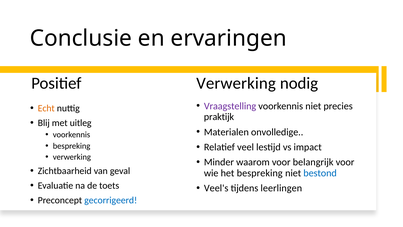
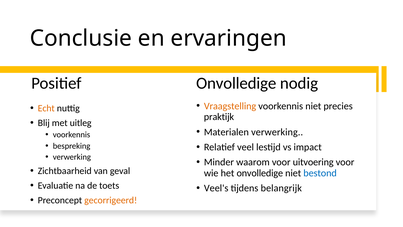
Positief Verwerking: Verwerking -> Onvolledige
Vraagstelling colour: purple -> orange
Materialen onvolledige: onvolledige -> verwerking
belangrijk: belangrijk -> uitvoering
het bespreking: bespreking -> onvolledige
leerlingen: leerlingen -> belangrijk
gecorrigeerd colour: blue -> orange
